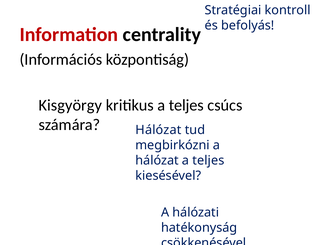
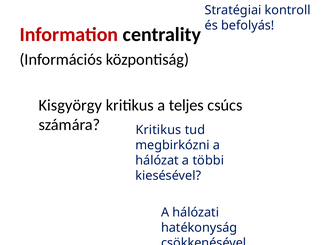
Hálózat at (158, 130): Hálózat -> Kritikus
hálózat a teljes: teljes -> többi
